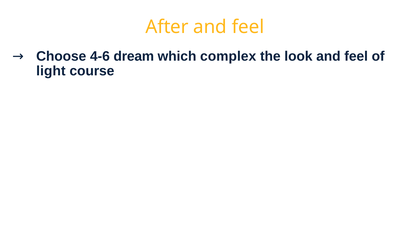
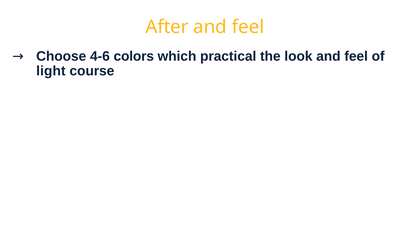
dream: dream -> colors
complex: complex -> practical
